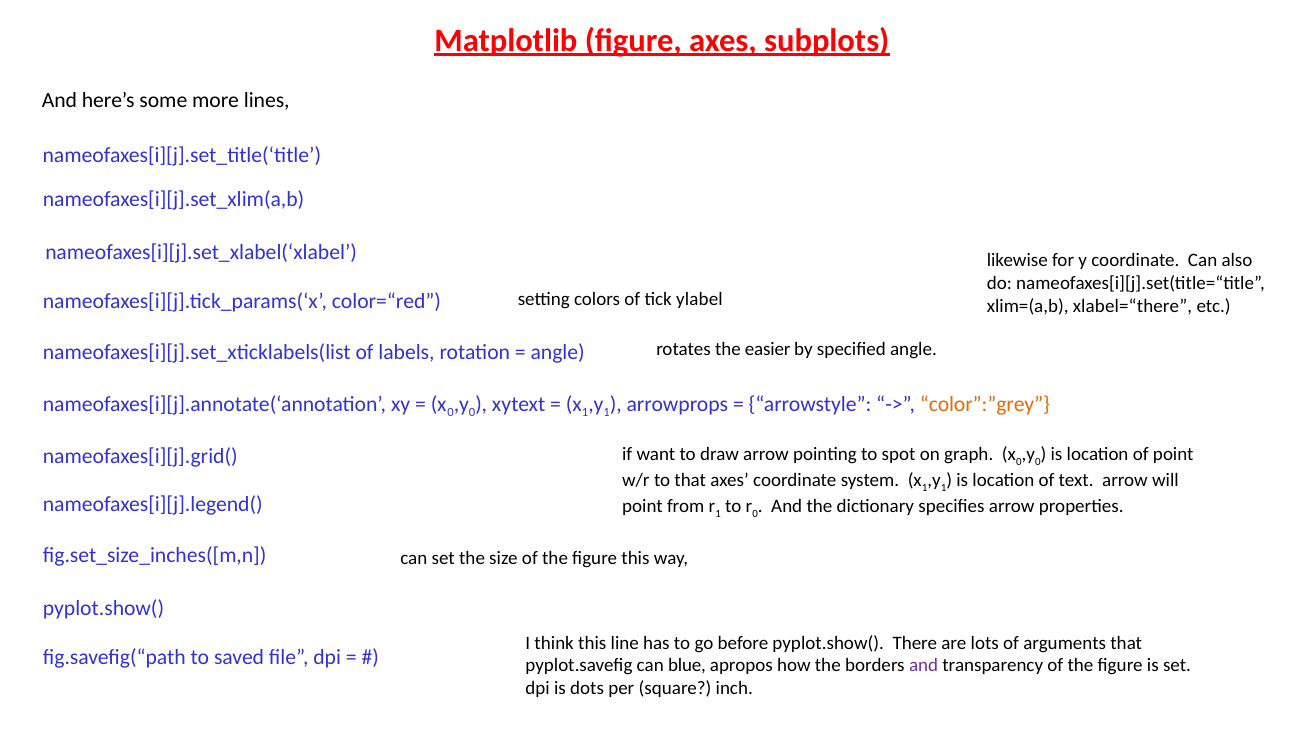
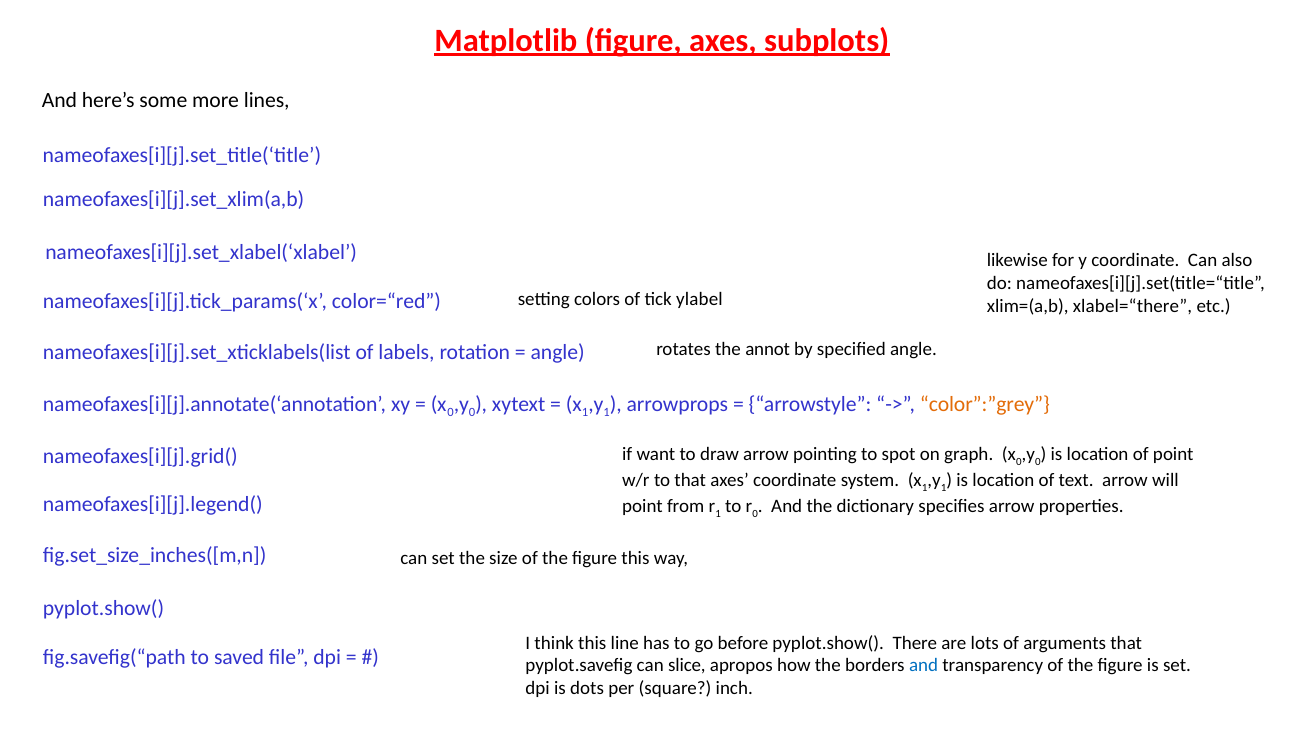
easier: easier -> annot
blue: blue -> slice
and at (924, 666) colour: purple -> blue
